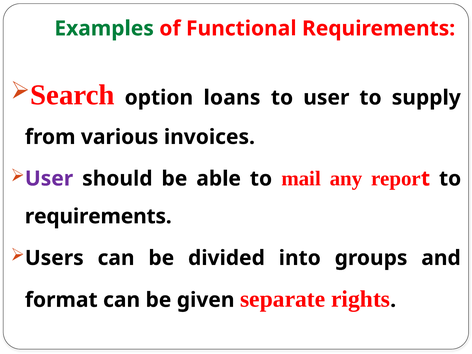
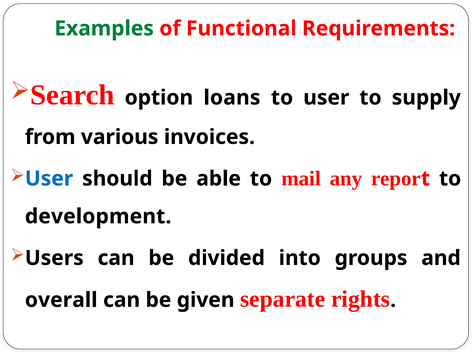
User at (49, 179) colour: purple -> blue
requirements at (98, 216): requirements -> development
format: format -> overall
